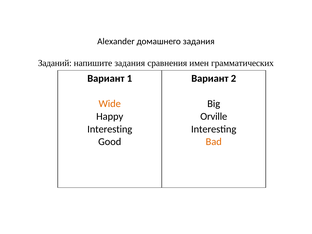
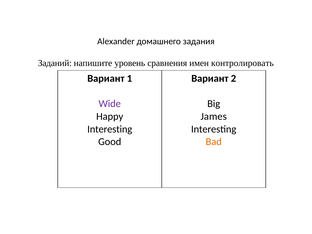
напишите задания: задания -> уровень
грамматических: грамматических -> контролировать
Wide colour: orange -> purple
Orville: Orville -> James
